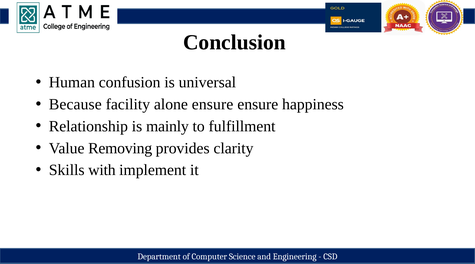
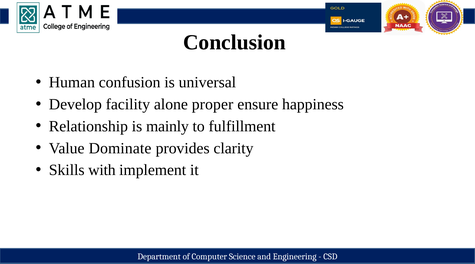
Because: Because -> Develop
alone ensure: ensure -> proper
Removing: Removing -> Dominate
